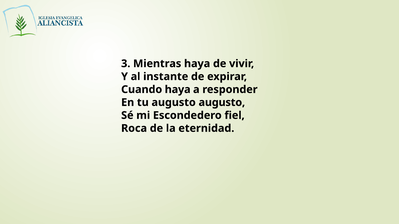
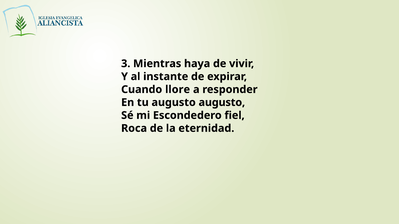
Cuando haya: haya -> llore
